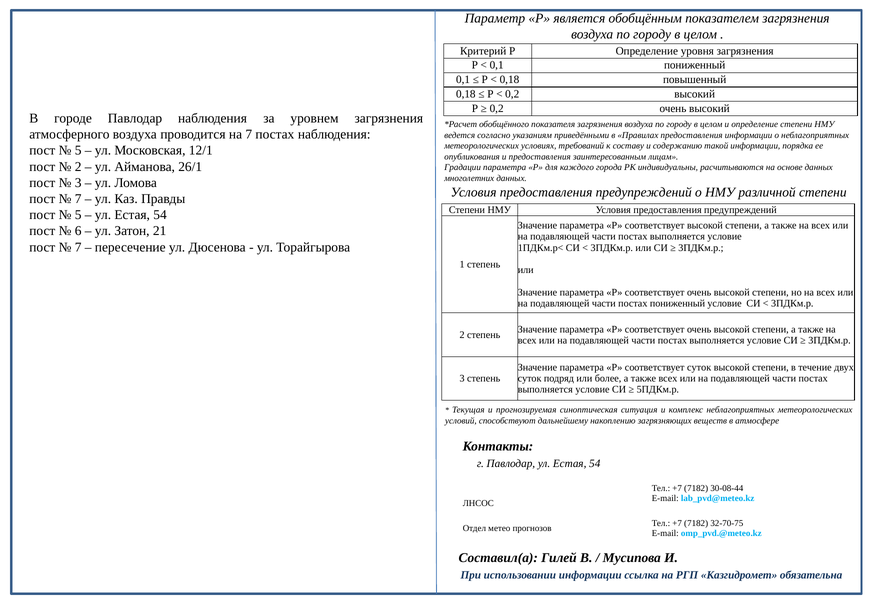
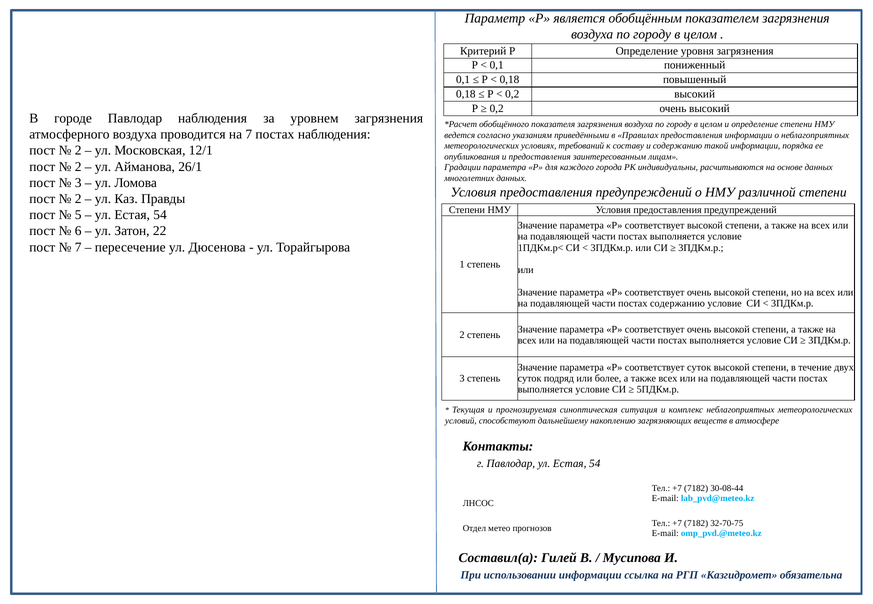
5 at (78, 151): 5 -> 2
7 at (78, 199): 7 -> 2
21: 21 -> 22
постах пониженный: пониженный -> содержанию
